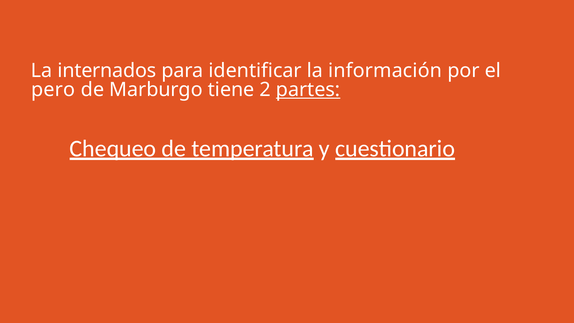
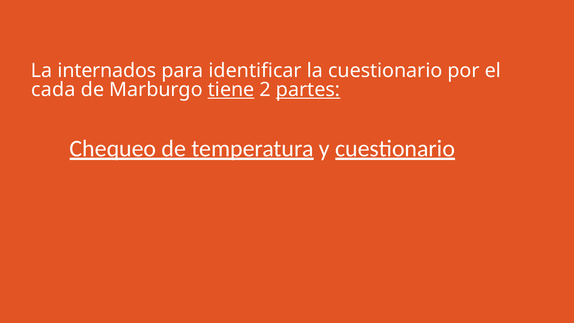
la información: información -> cuestionario
pero: pero -> cada
tiene underline: none -> present
